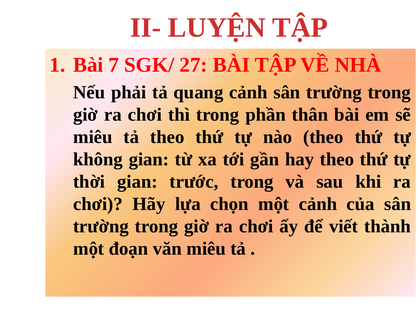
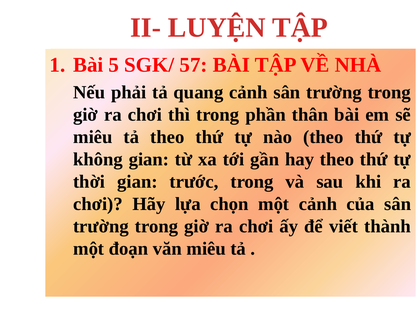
7: 7 -> 5
27: 27 -> 57
